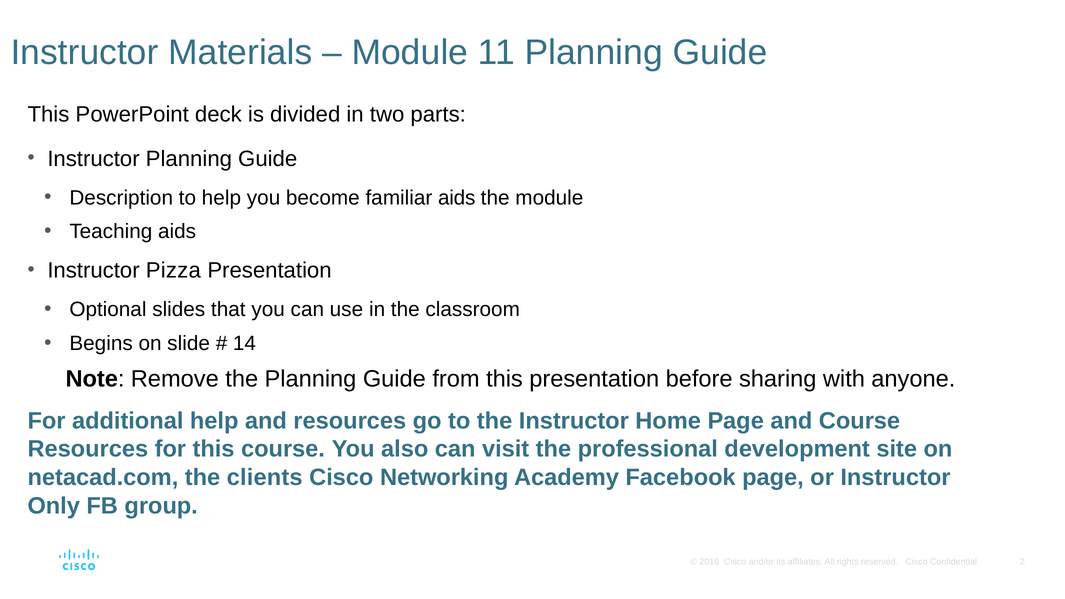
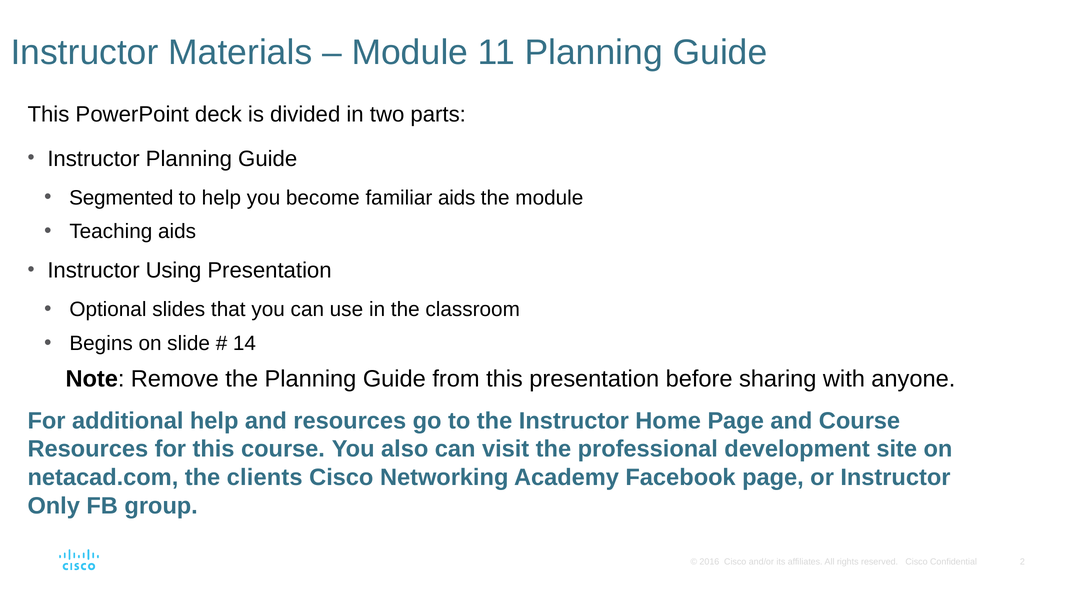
Description: Description -> Segmented
Pizza: Pizza -> Using
